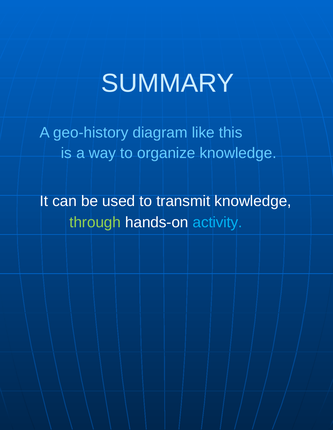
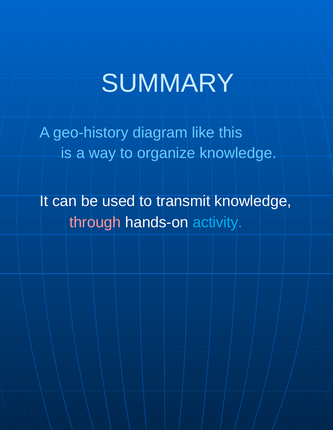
through colour: light green -> pink
